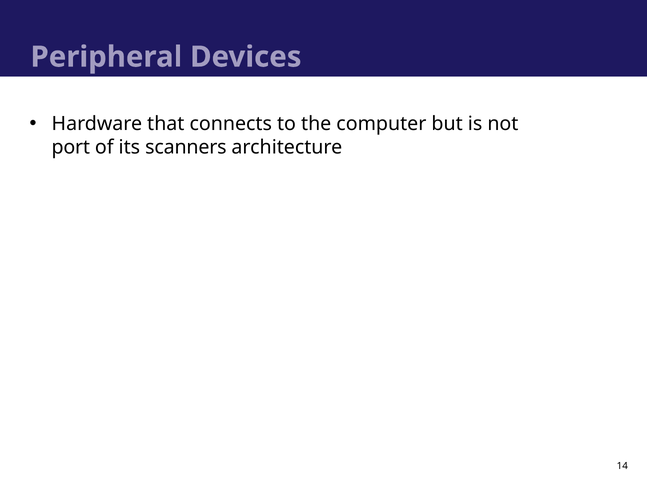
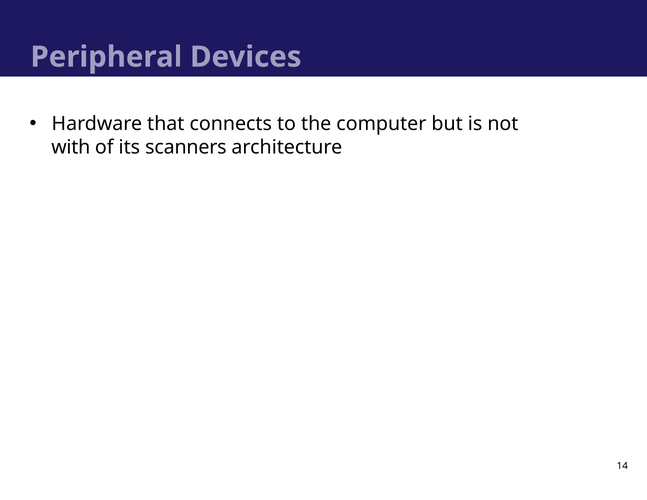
port: port -> with
